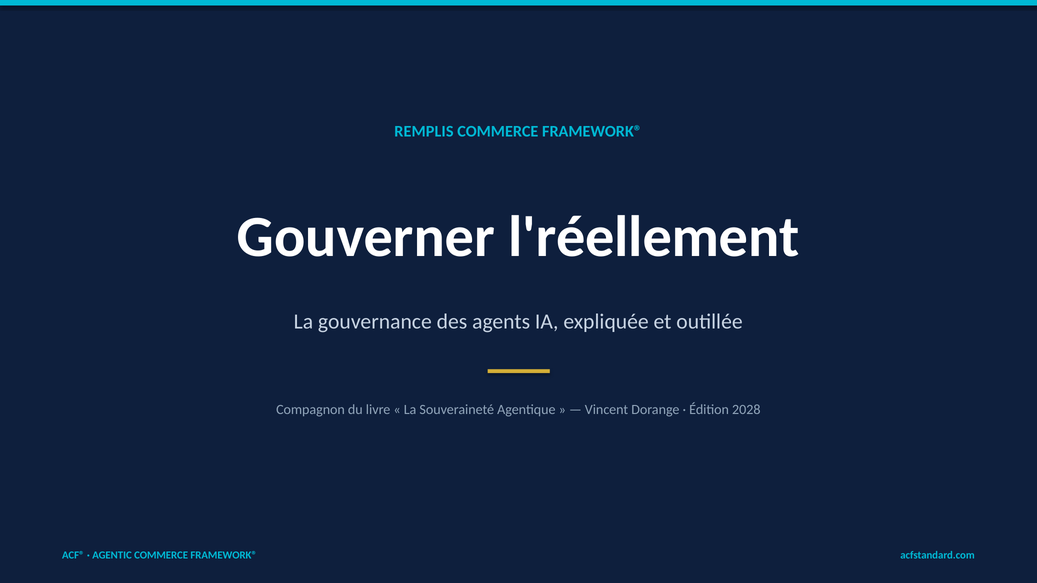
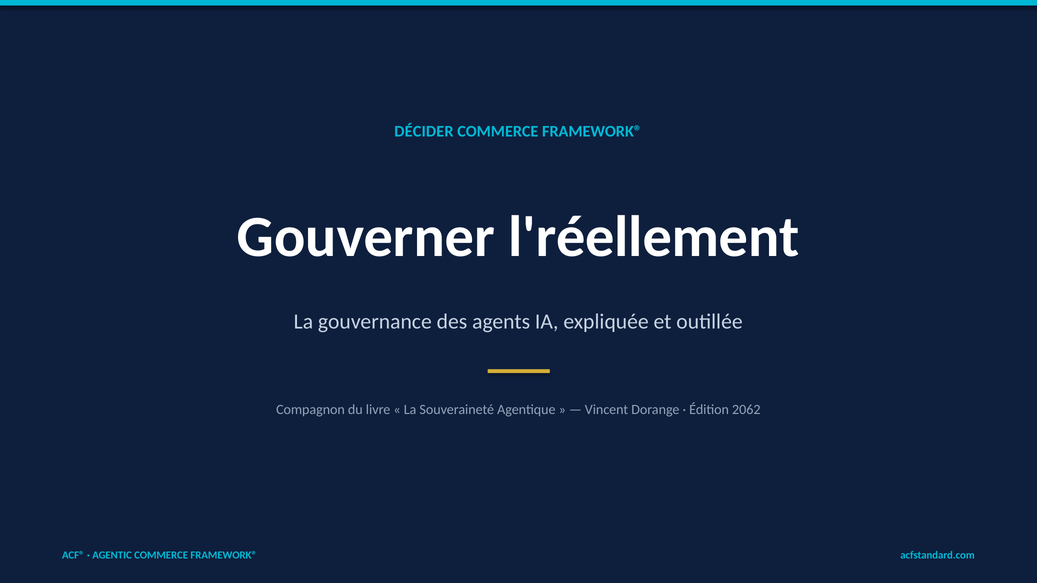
REMPLIS: REMPLIS -> DÉCIDER
2028: 2028 -> 2062
